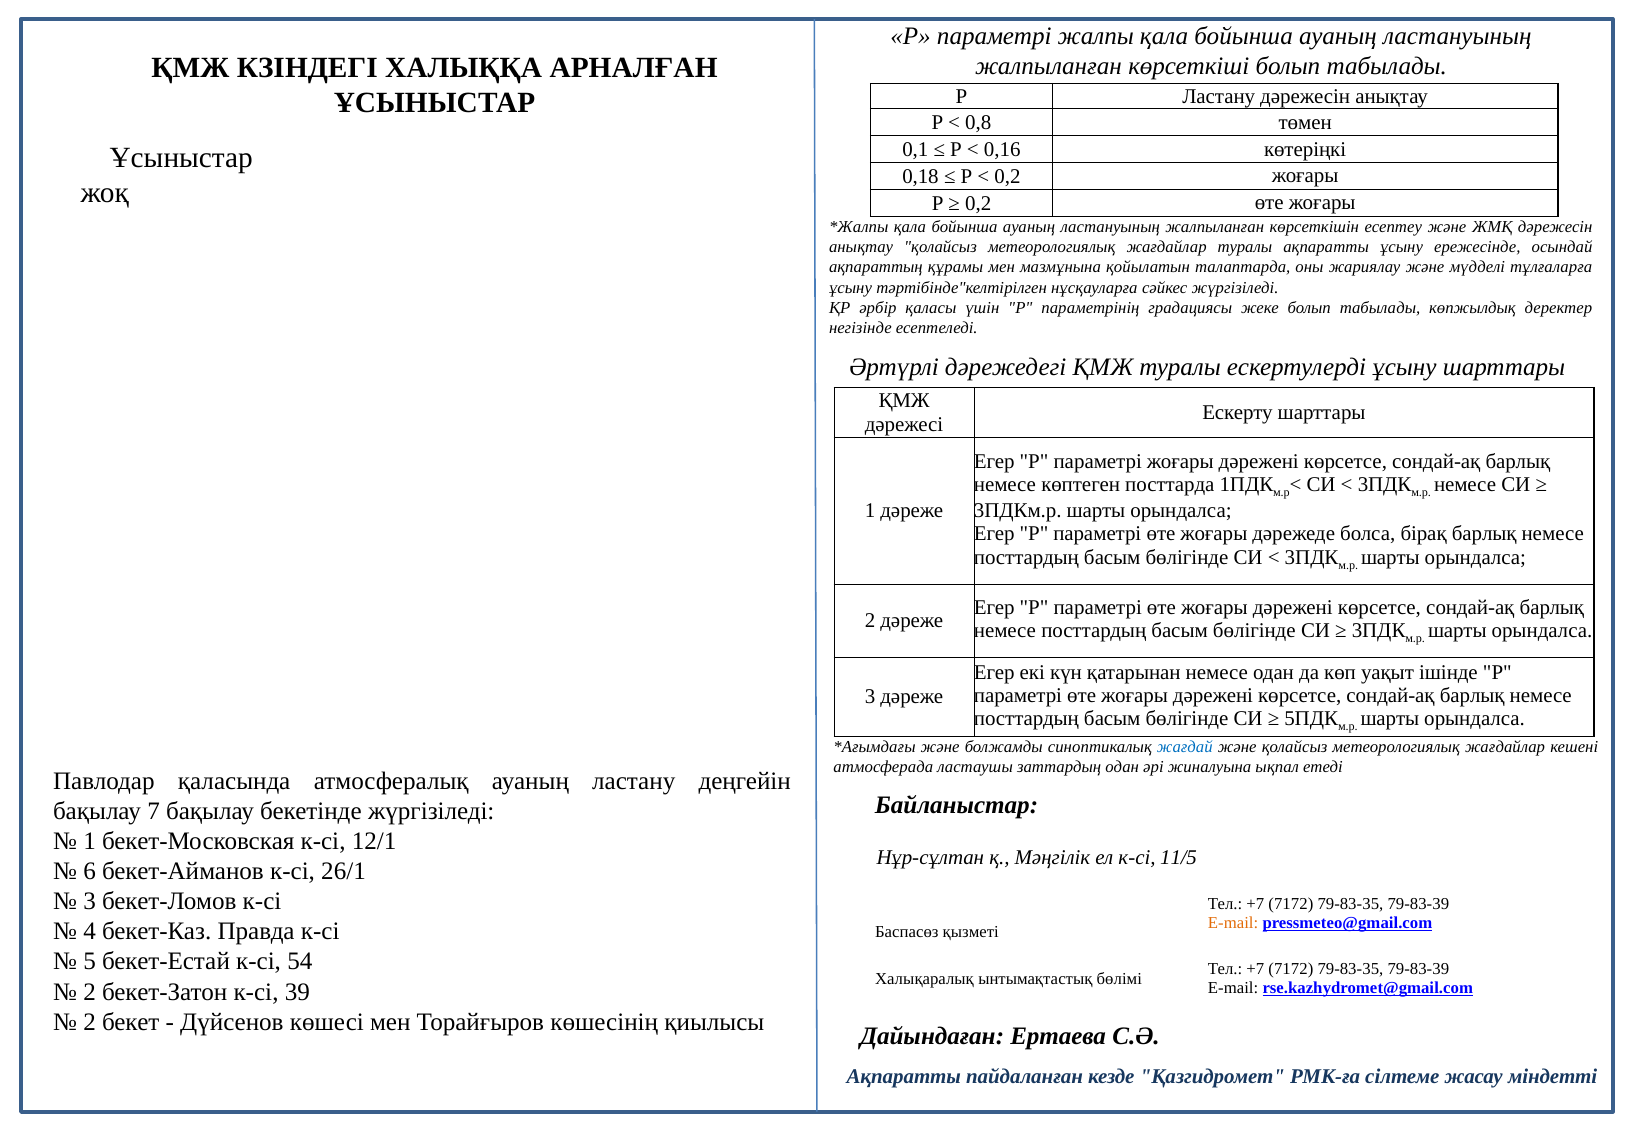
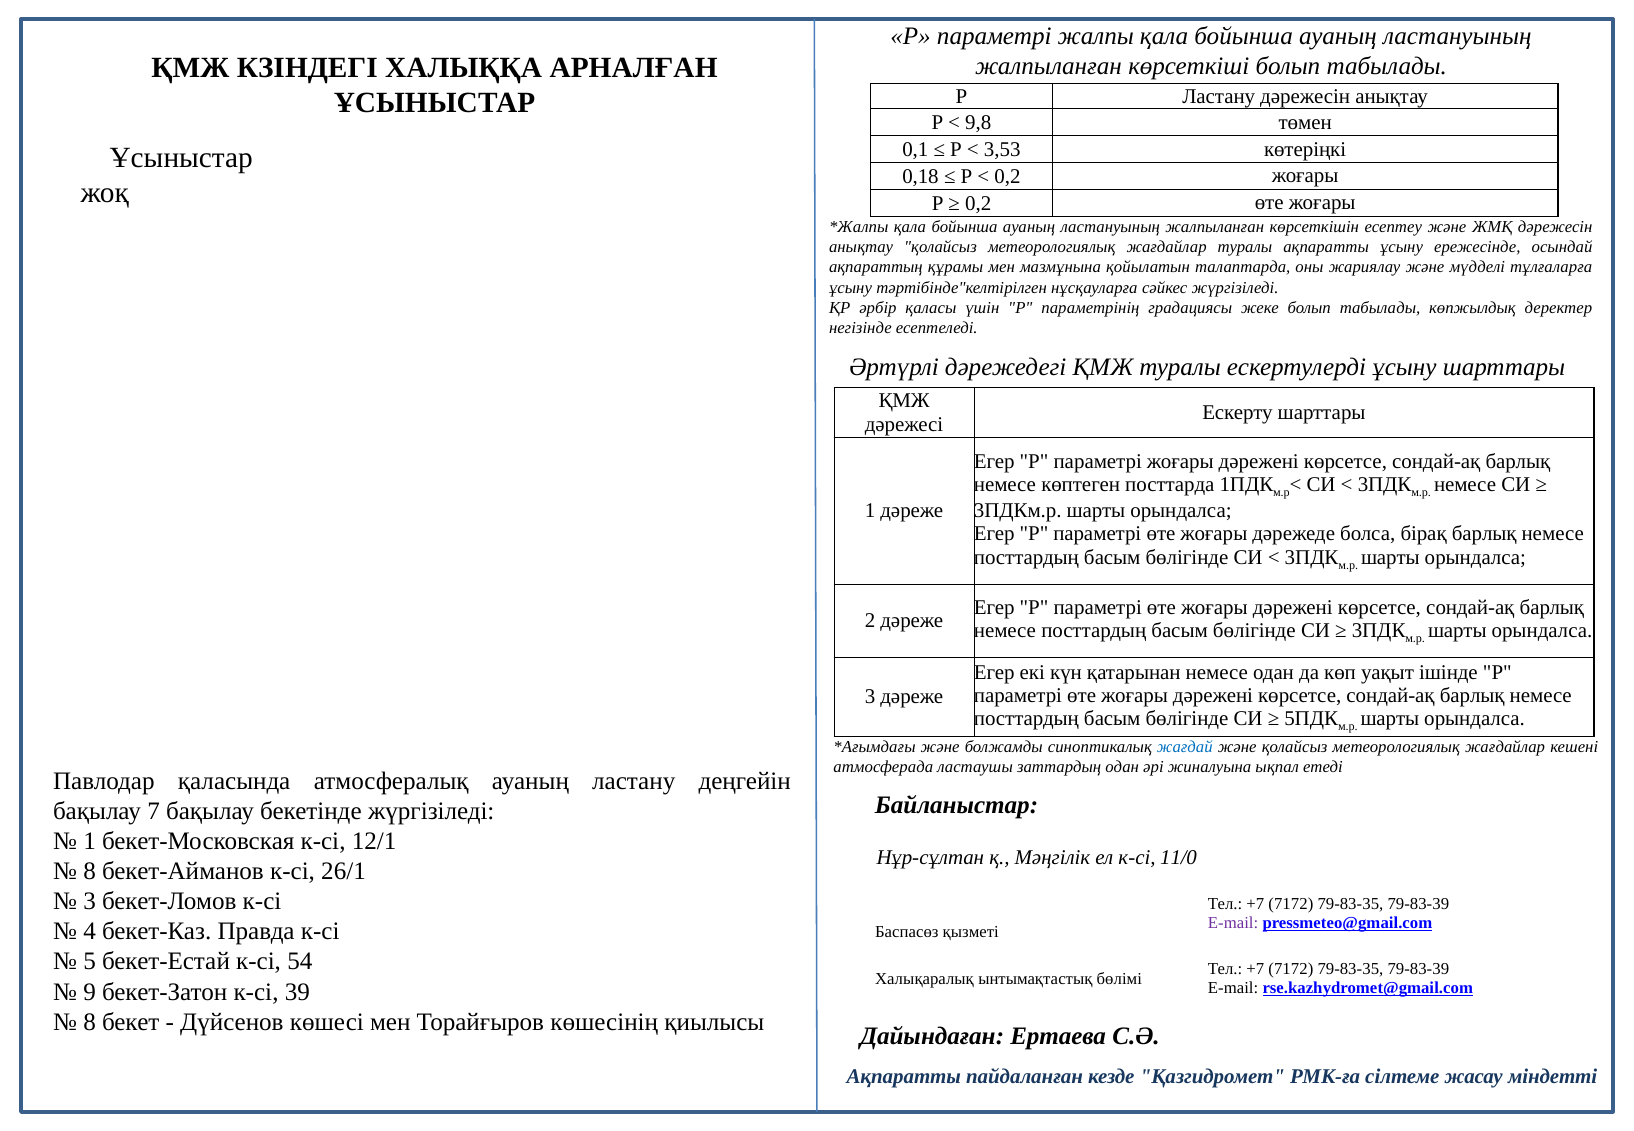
0,8: 0,8 -> 9,8
0,16: 0,16 -> 3,53
11/5: 11/5 -> 11/0
6 at (90, 871): 6 -> 8
E-mail at (1233, 923) colour: orange -> purple
2 at (90, 992): 2 -> 9
2 at (90, 1022): 2 -> 8
